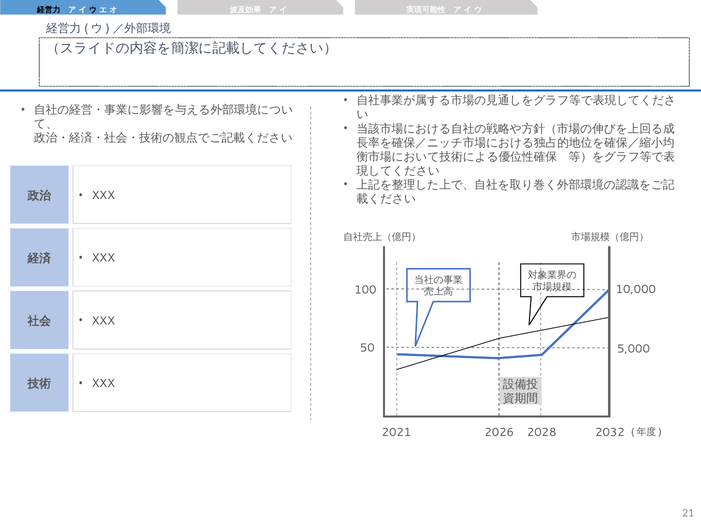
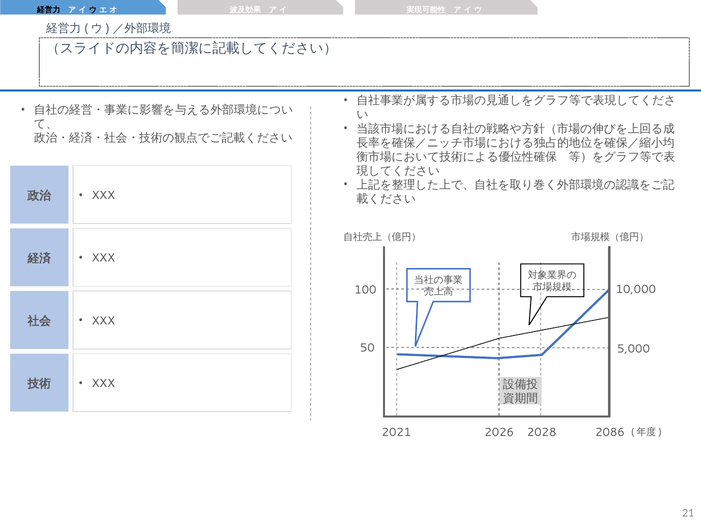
2032: 2032 -> 2086
